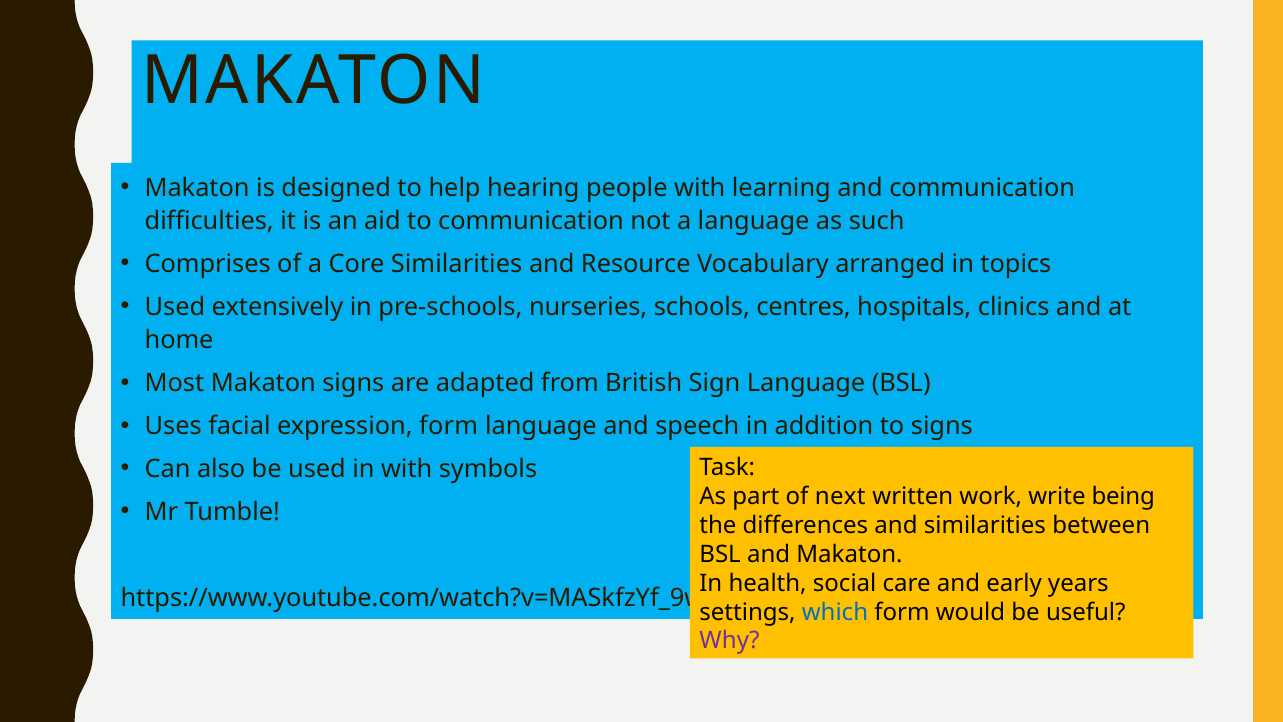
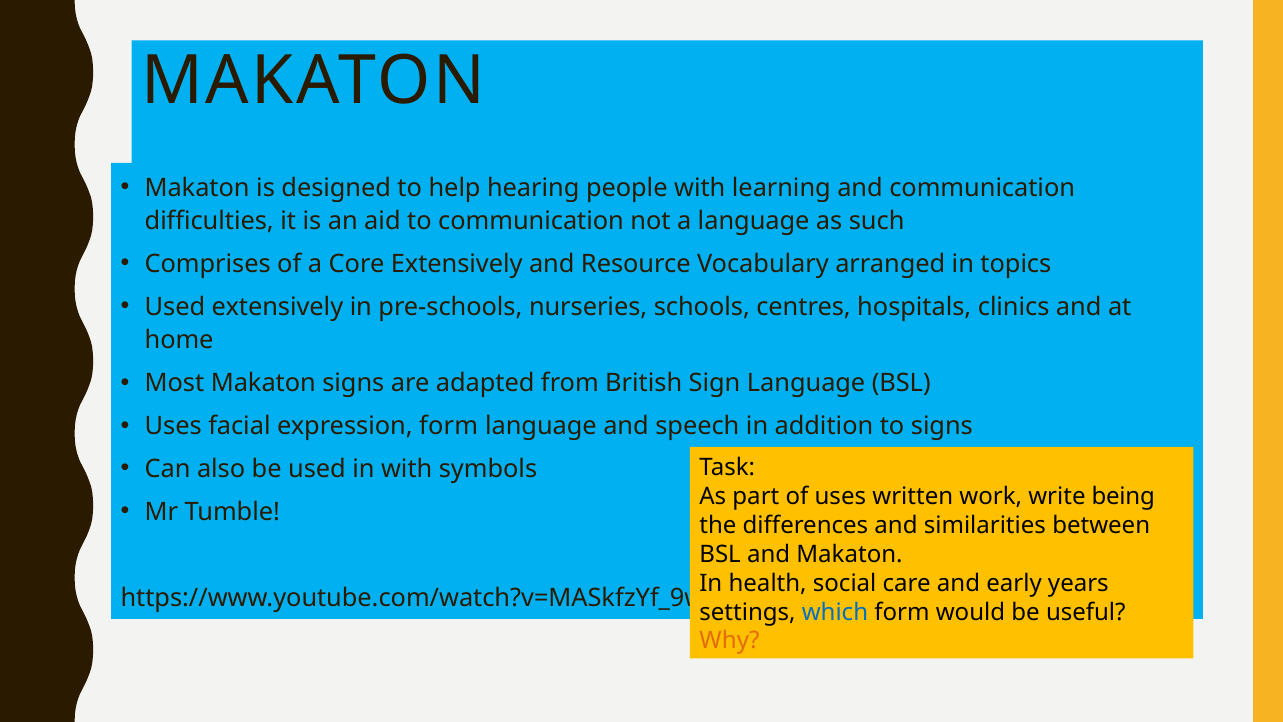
Core Similarities: Similarities -> Extensively
of next: next -> uses
Why colour: purple -> orange
